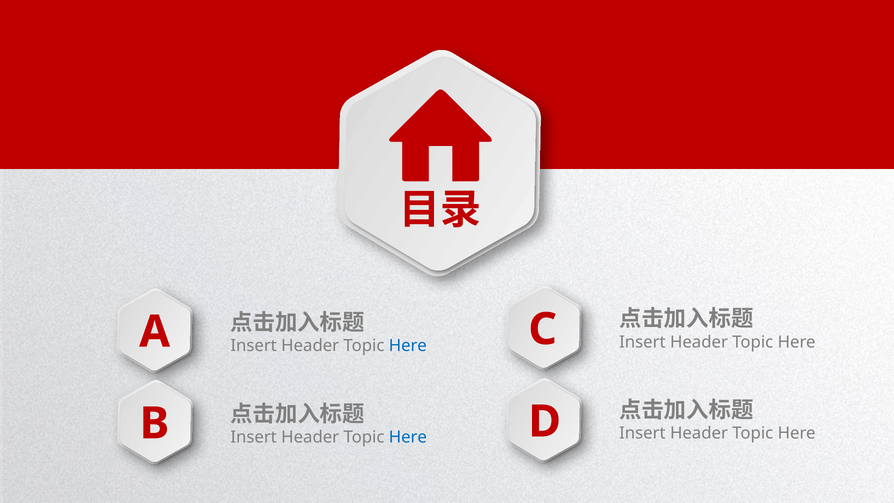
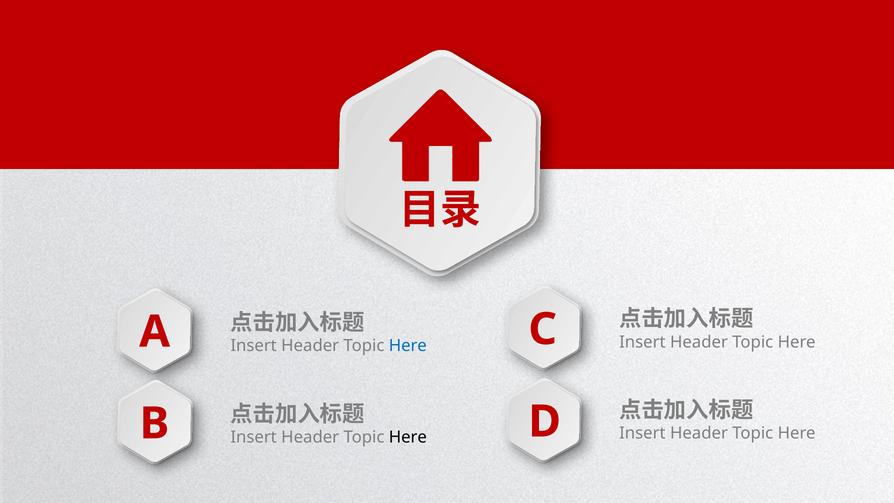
Here at (408, 437) colour: blue -> black
